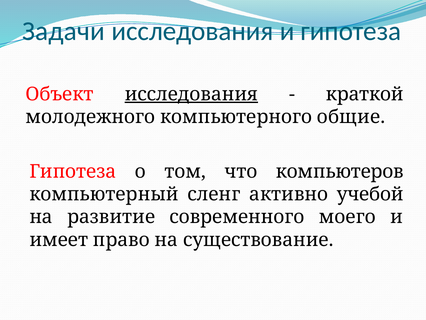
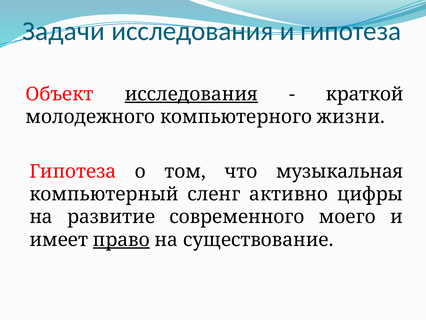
общие: общие -> жизни
компьютеров: компьютеров -> музыкальная
учебой: учебой -> цифры
право underline: none -> present
